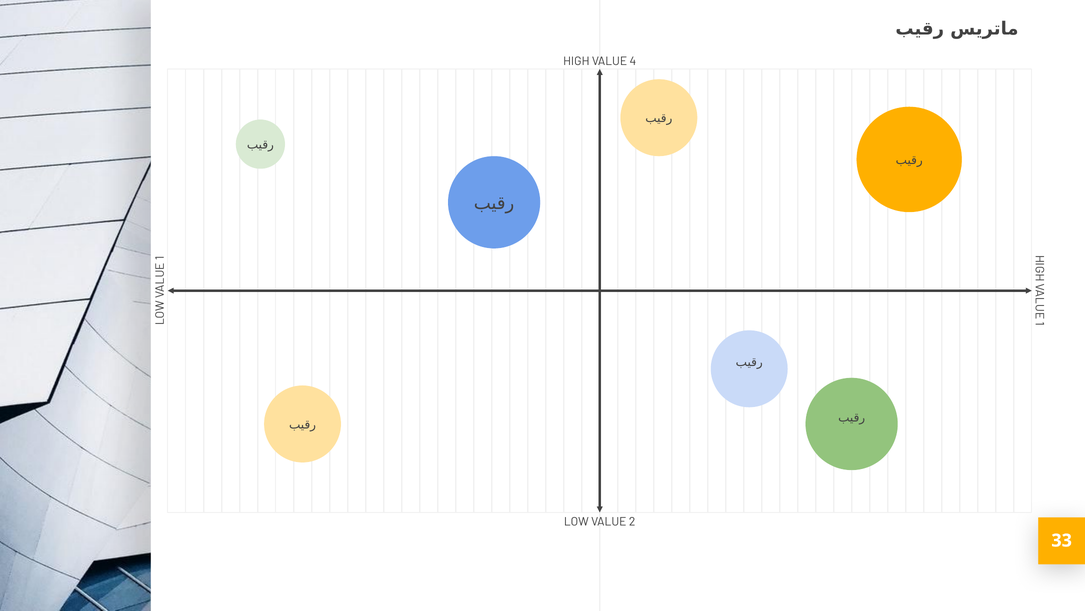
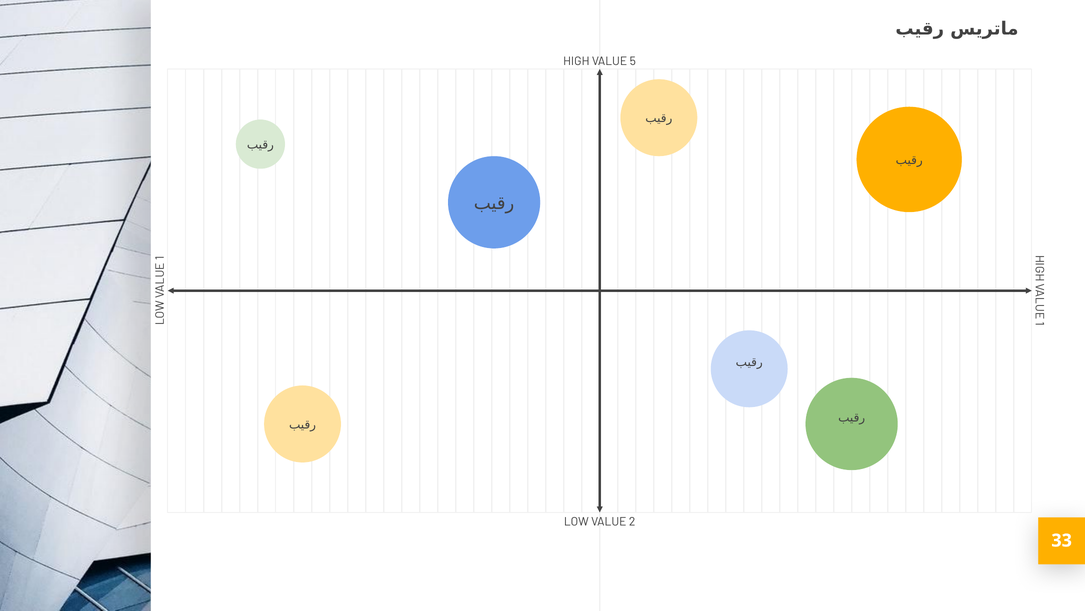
4: 4 -> 5
